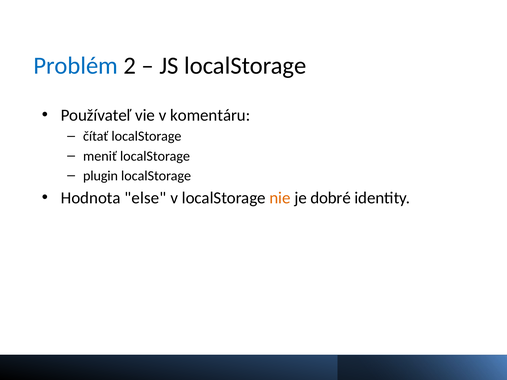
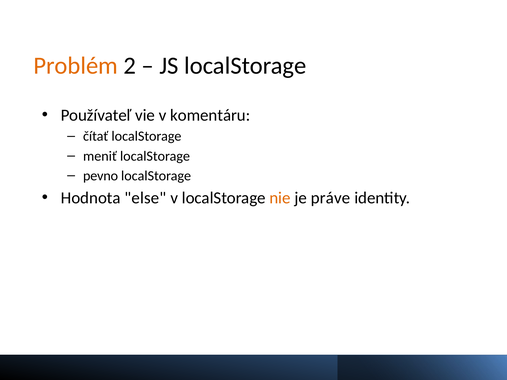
Problém colour: blue -> orange
plugin: plugin -> pevno
dobré: dobré -> práve
